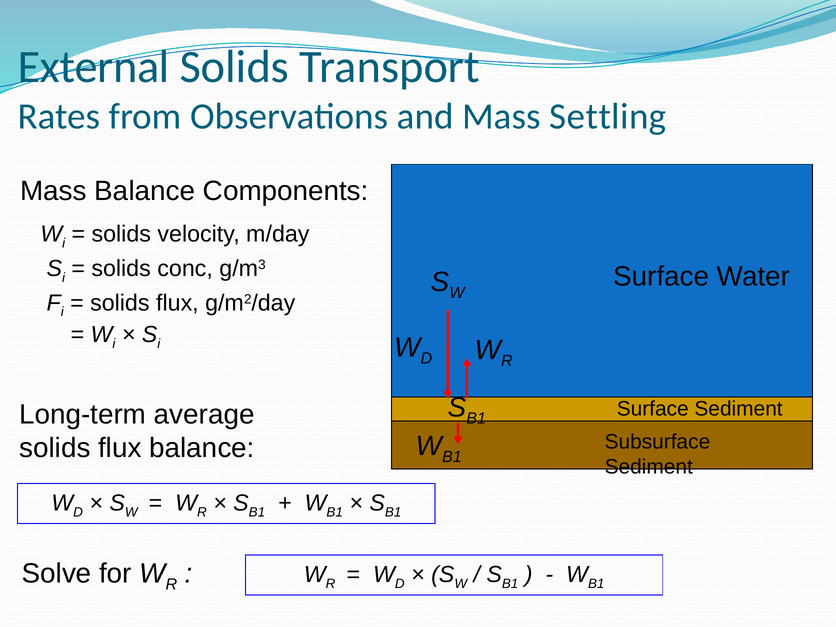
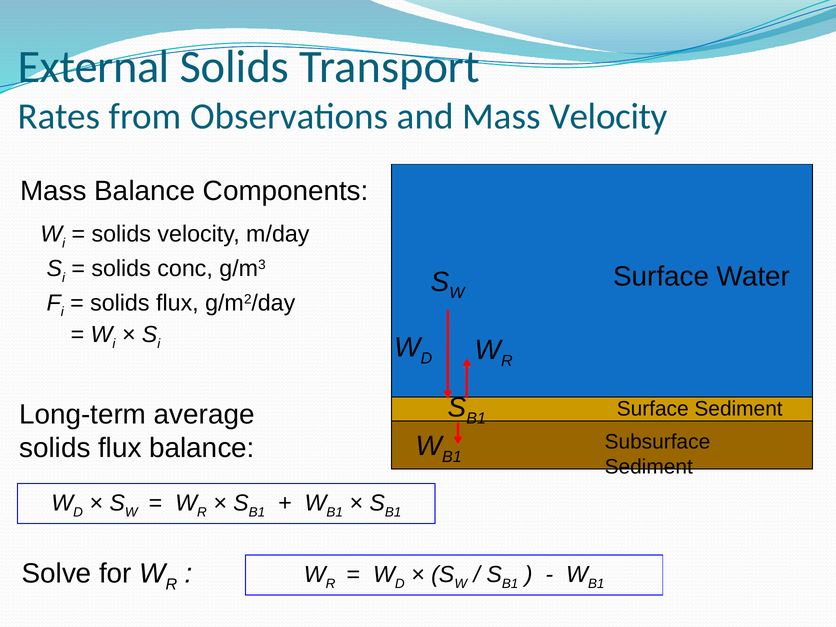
Mass Settling: Settling -> Velocity
